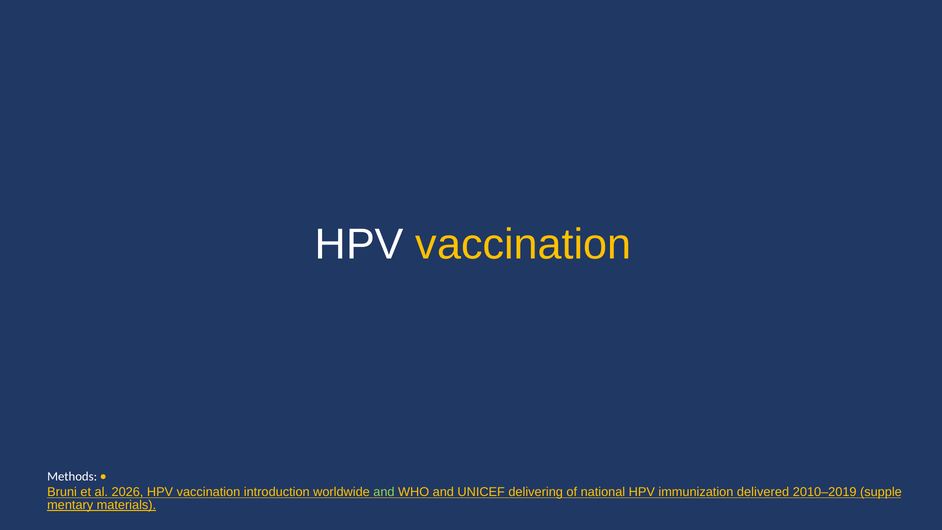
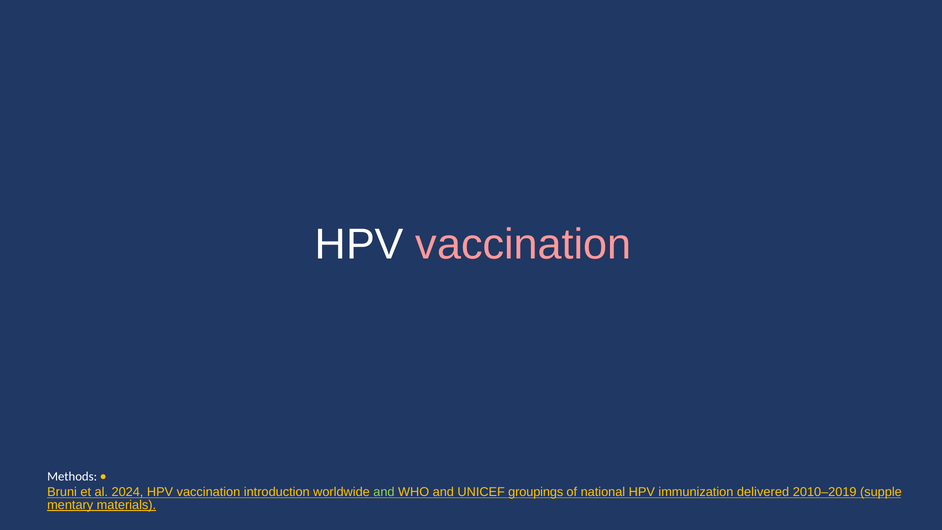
vaccination at (523, 244) colour: yellow -> pink
2026: 2026 -> 2024
delivering: delivering -> groupings
